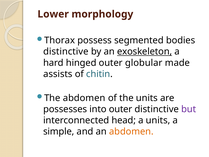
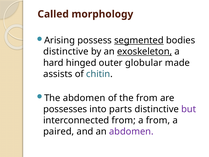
Lower: Lower -> Called
Thorax: Thorax -> Arising
segmented underline: none -> present
the units: units -> from
into outer: outer -> parts
interconnected head: head -> from
a units: units -> from
simple: simple -> paired
abdomen at (131, 131) colour: orange -> purple
